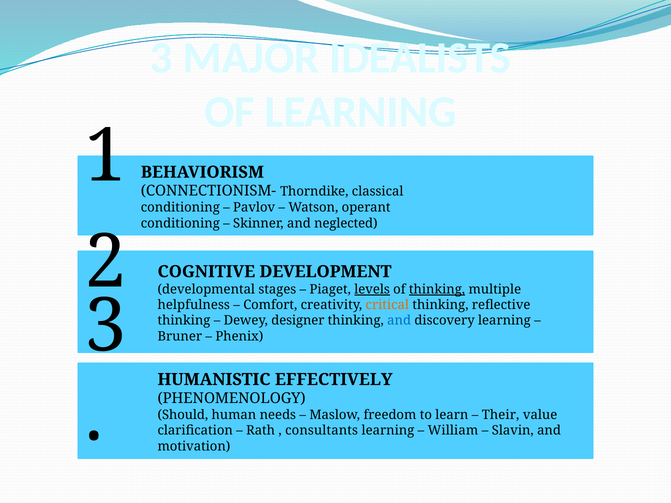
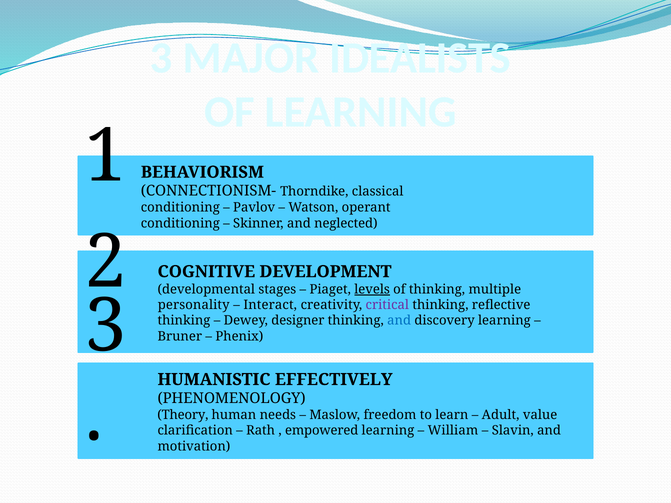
thinking at (437, 289) underline: present -> none
helpfulness: helpfulness -> personality
Comfort: Comfort -> Interact
critical colour: orange -> purple
Should: Should -> Theory
Their: Their -> Adult
consultants: consultants -> empowered
